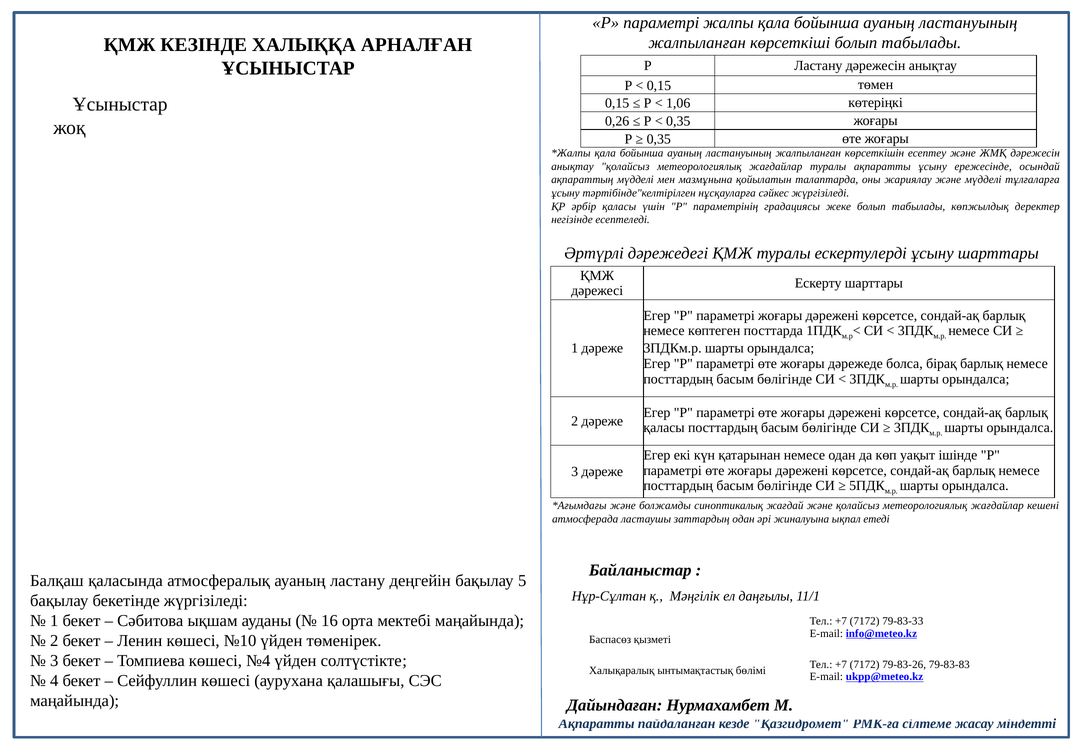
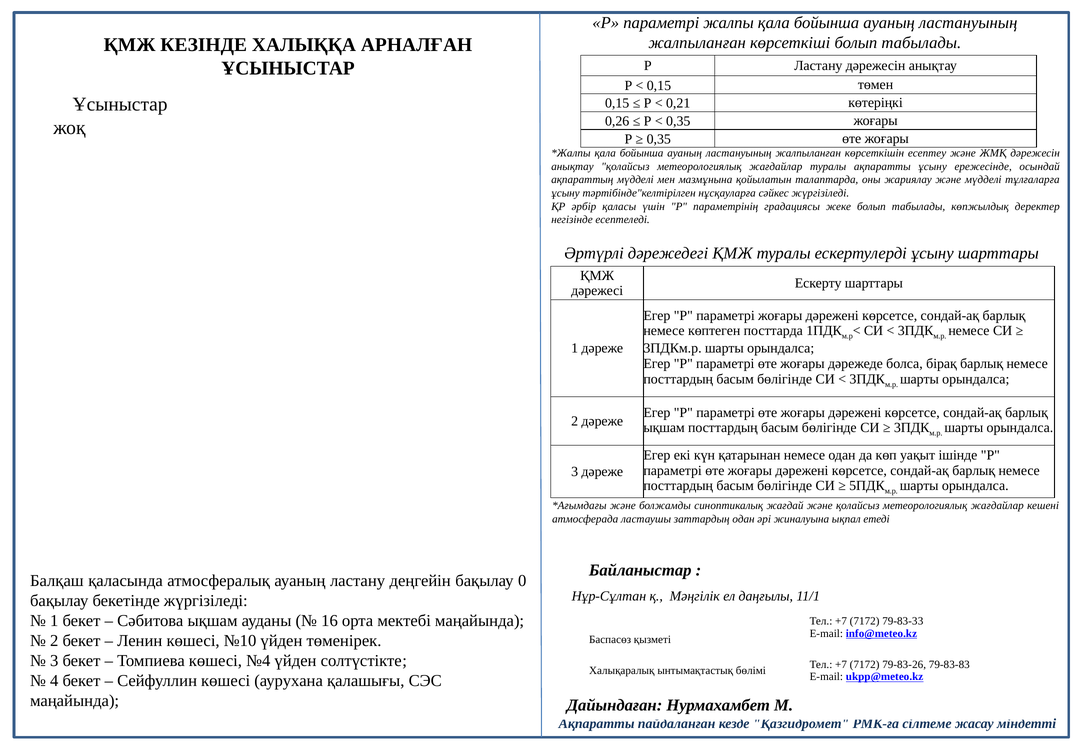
1,06: 1,06 -> 0,21
қаласы at (664, 428): қаласы -> ықшам
5: 5 -> 0
